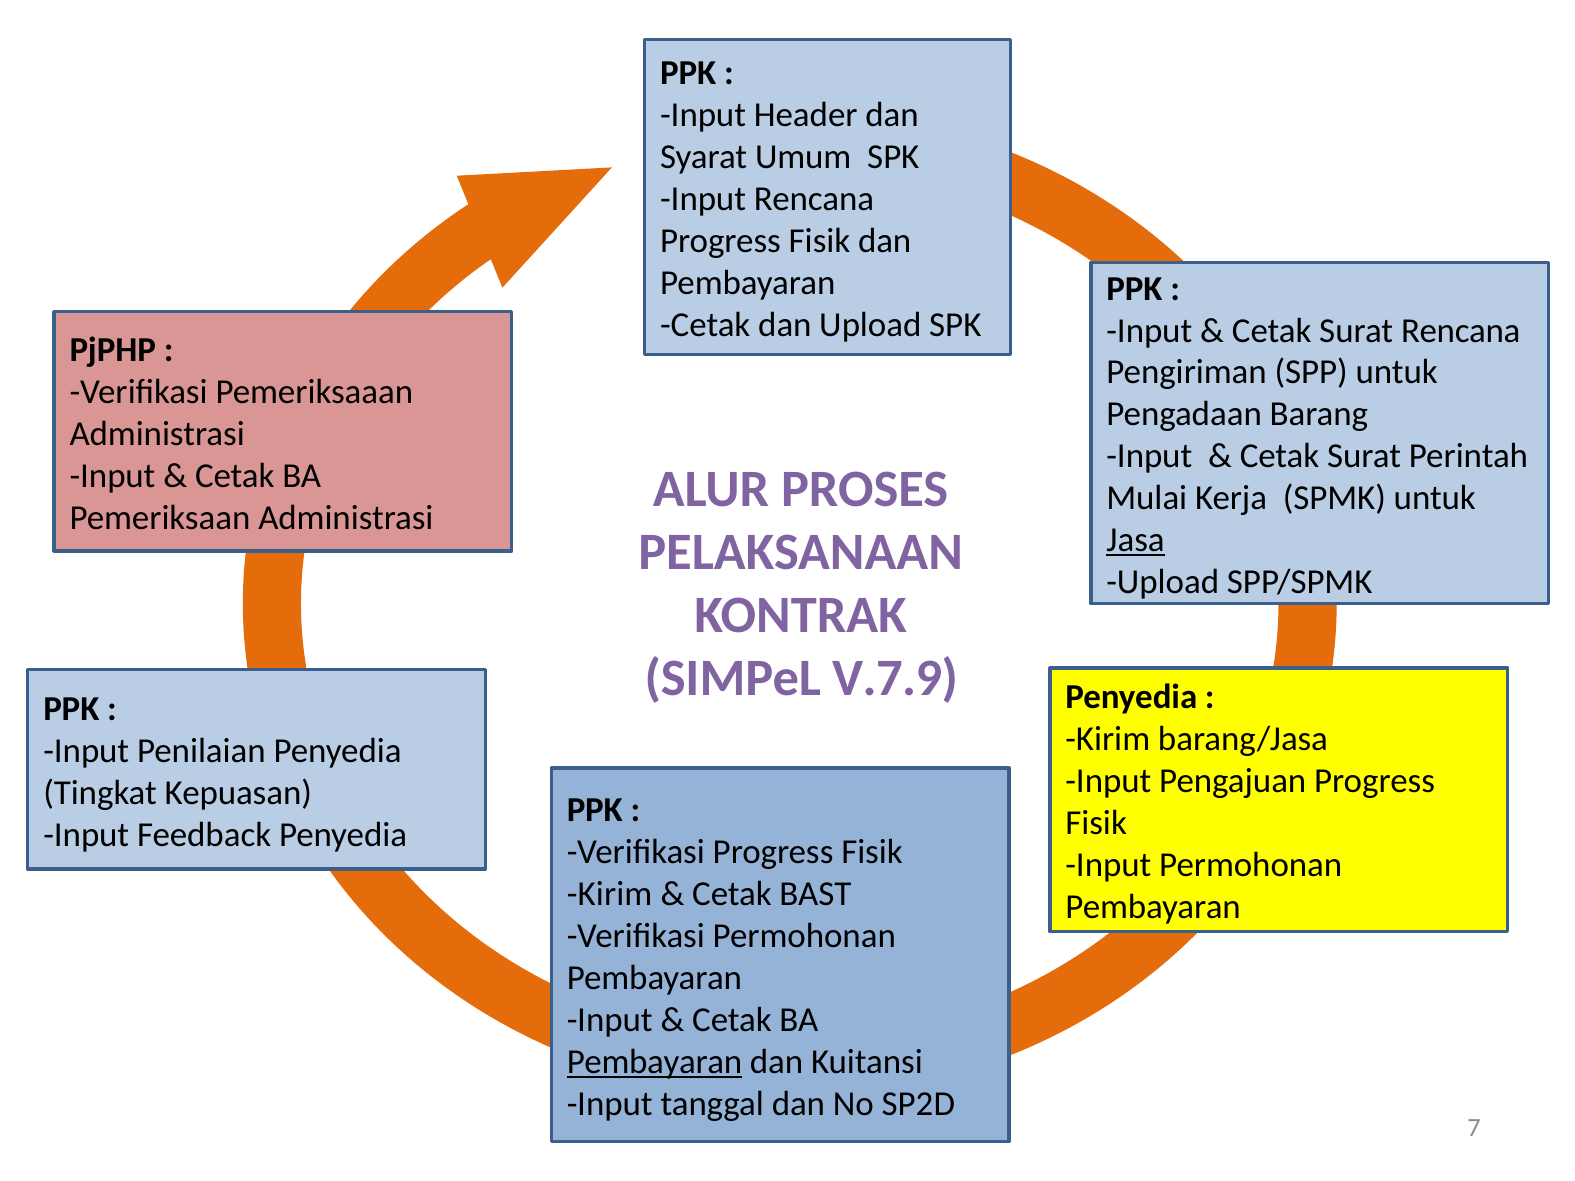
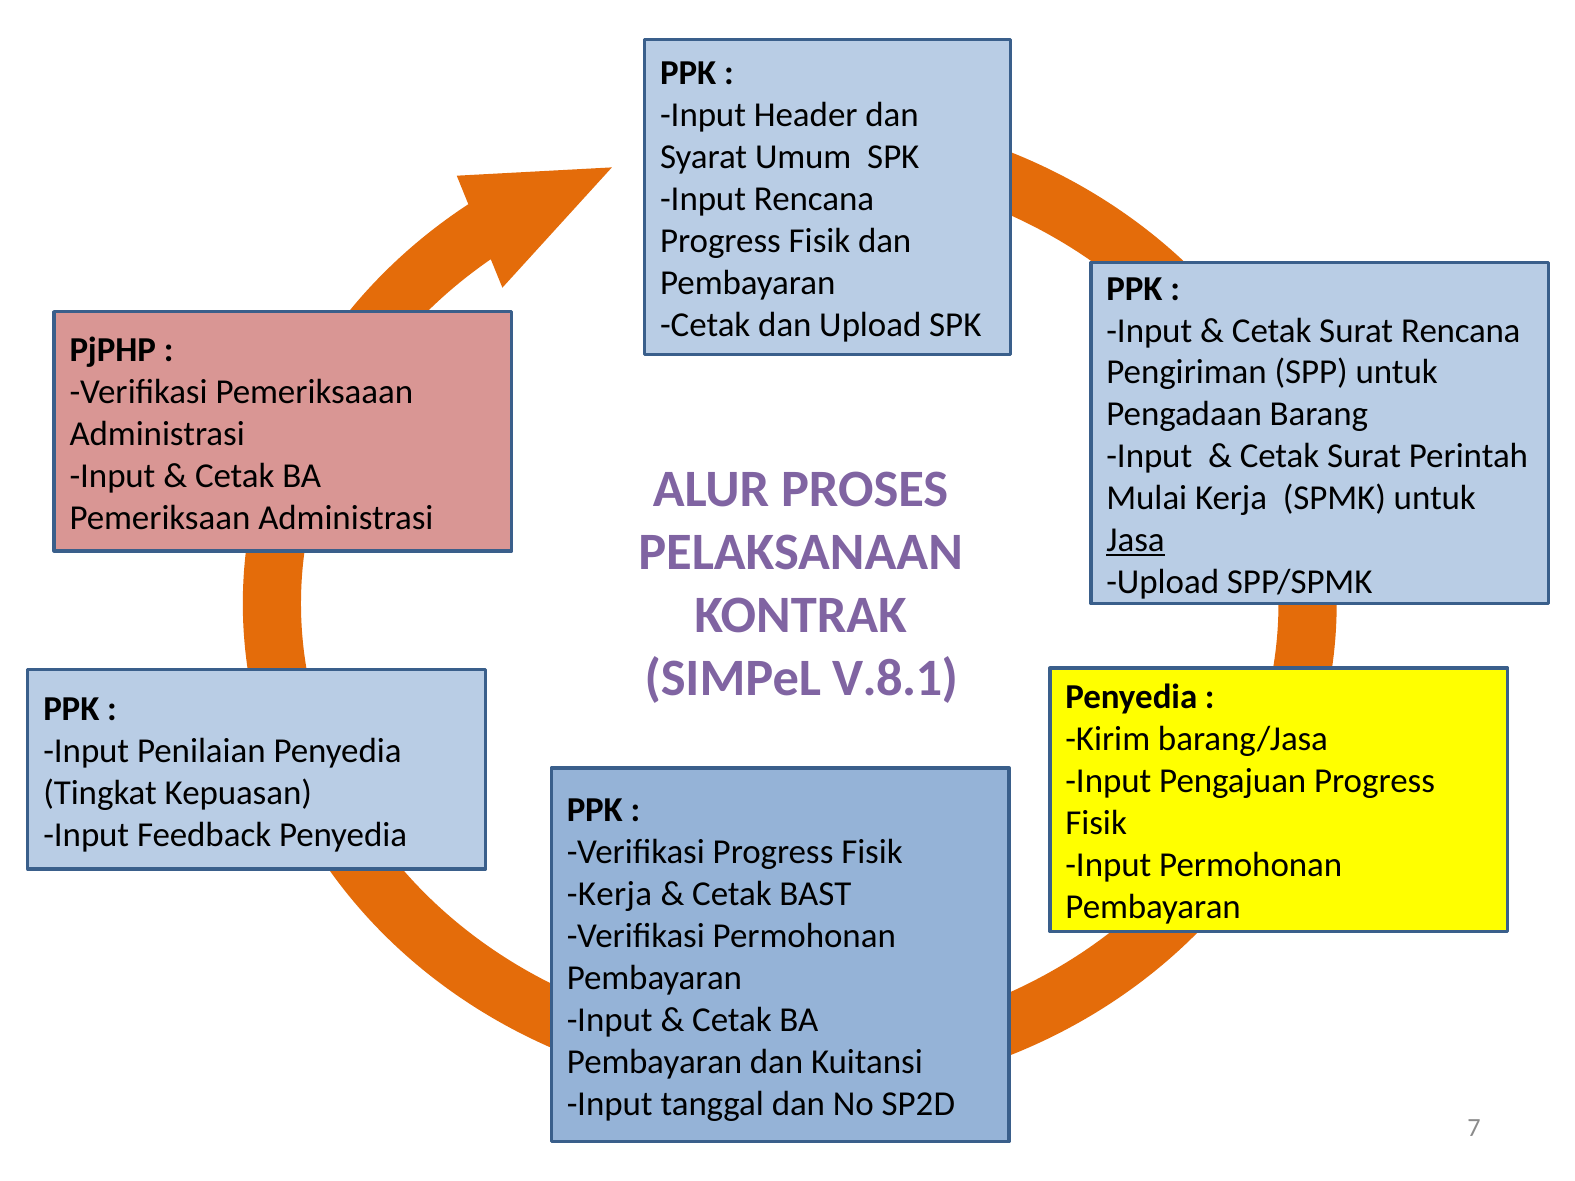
V.7.9: V.7.9 -> V.8.1
Kirim at (610, 894): Kirim -> Kerja
Pembayaran at (654, 1062) underline: present -> none
